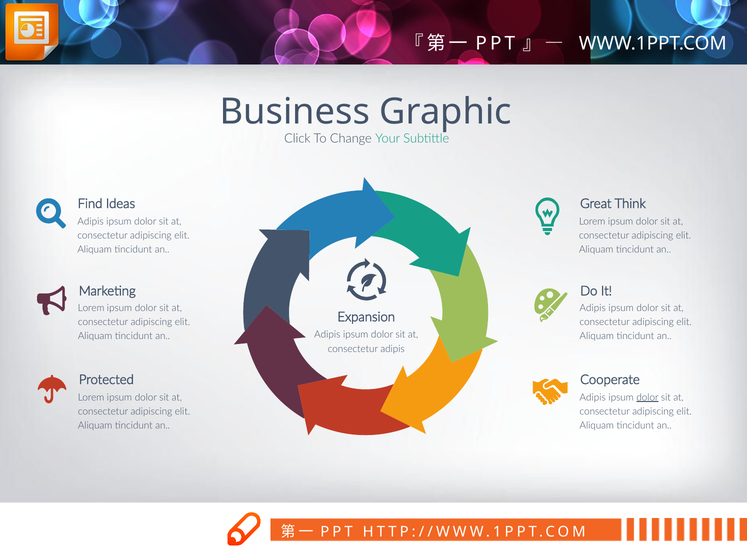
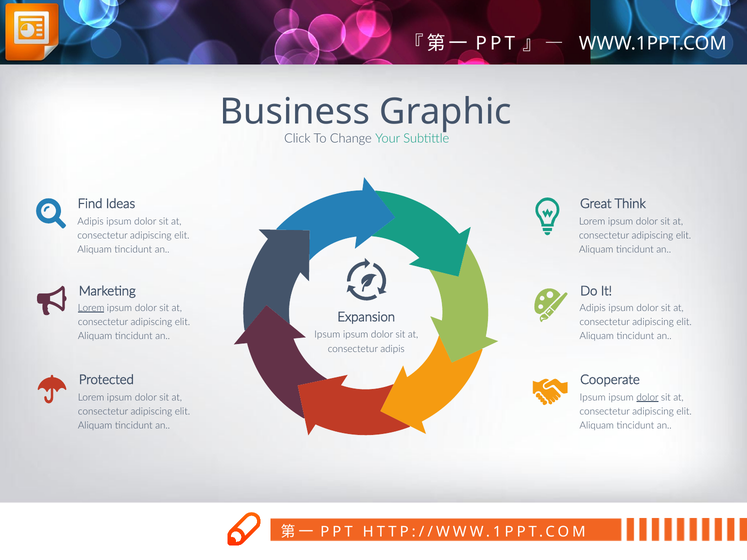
Lorem at (91, 308) underline: none -> present
Adipis at (327, 335): Adipis -> Ipsum
Adipis at (593, 397): Adipis -> Ipsum
